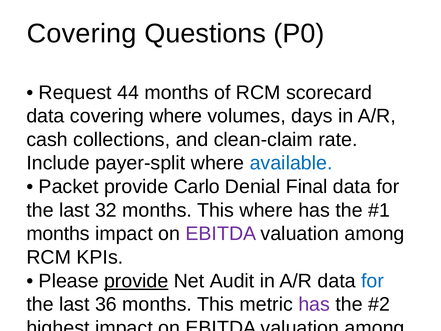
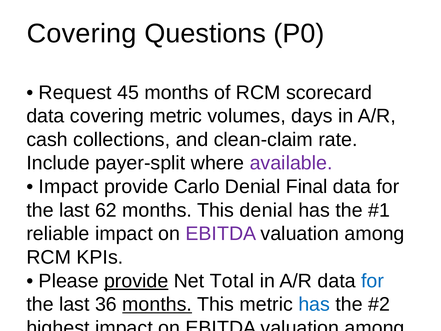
44: 44 -> 45
covering where: where -> metric
available colour: blue -> purple
Packet at (69, 187): Packet -> Impact
32: 32 -> 62
This where: where -> denial
months at (58, 234): months -> reliable
Audit: Audit -> Total
months at (157, 304) underline: none -> present
has at (314, 304) colour: purple -> blue
